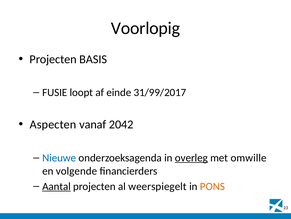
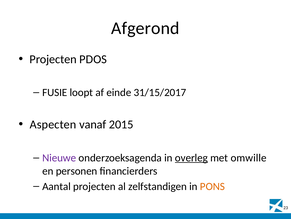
Voorlopig: Voorlopig -> Afgerond
BASIS: BASIS -> PDOS
31/99/2017: 31/99/2017 -> 31/15/2017
2042: 2042 -> 2015
Nieuwe colour: blue -> purple
volgende: volgende -> personen
Aantal underline: present -> none
weerspiegelt: weerspiegelt -> zelfstandigen
